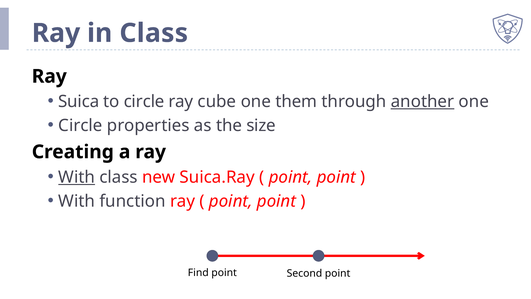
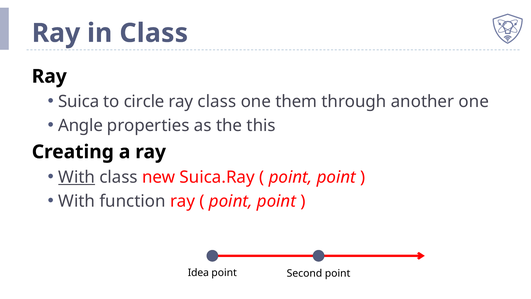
ray cube: cube -> class
another underline: present -> none
Circle at (80, 126): Circle -> Angle
size: size -> this
Find: Find -> Idea
